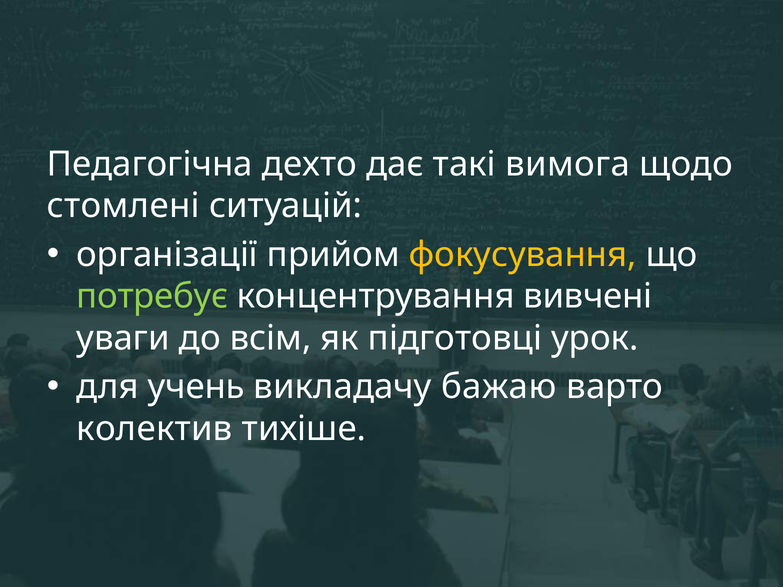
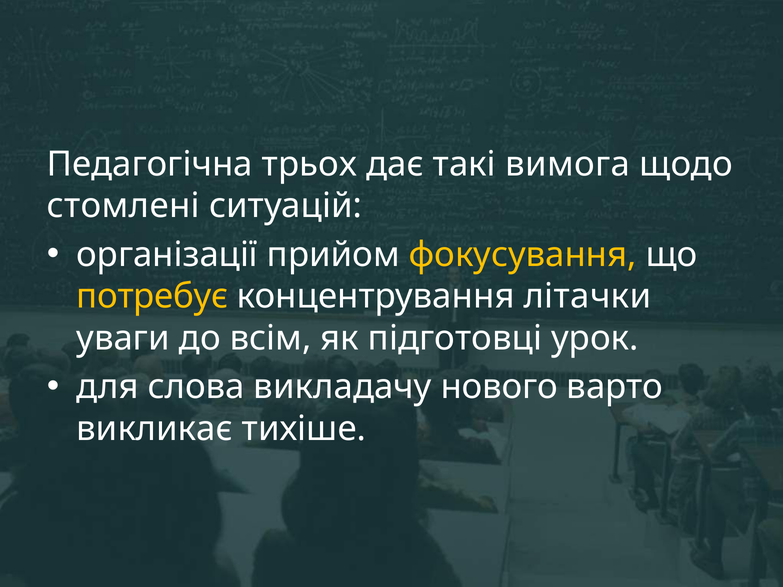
дехто: дехто -> трьох
потребує colour: light green -> yellow
вивчені: вивчені -> літачки
учень: учень -> слова
бажаю: бажаю -> нового
колектив: колектив -> викликає
